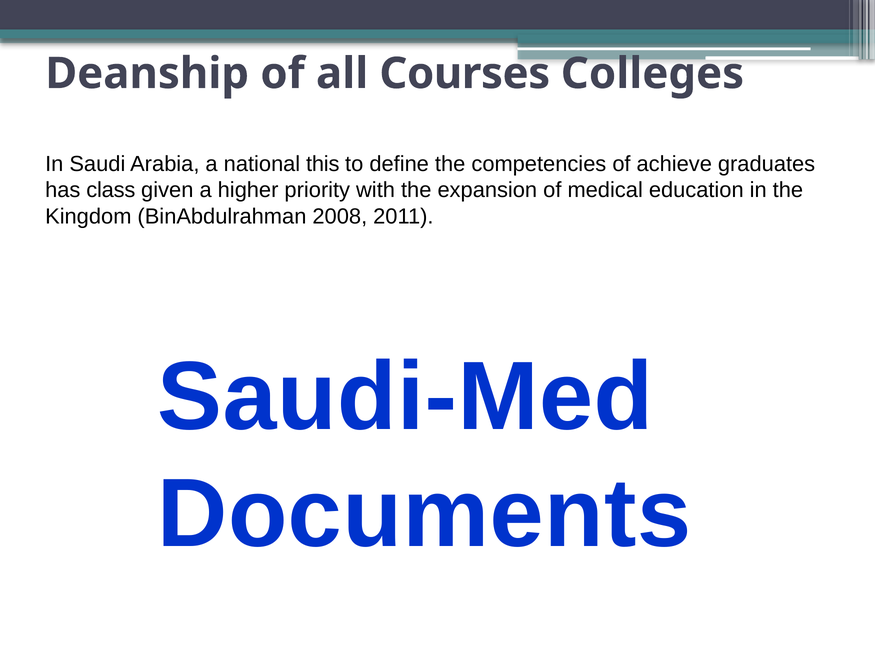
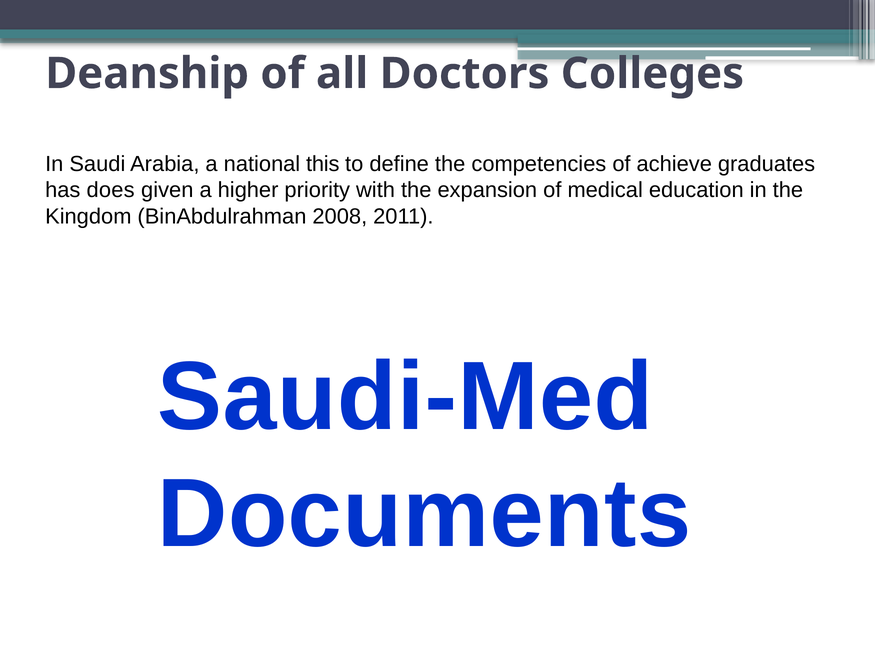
Courses: Courses -> Doctors
class: class -> does
